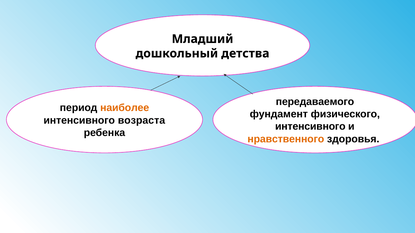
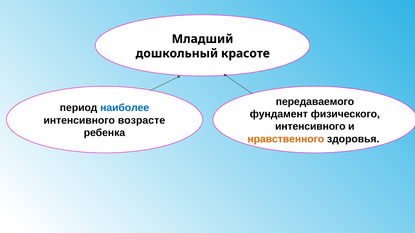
детства: детства -> красоте
наиболее colour: orange -> blue
возраста: возраста -> возрасте
